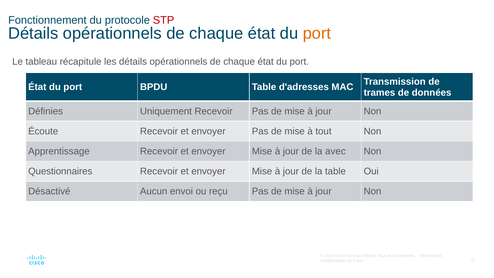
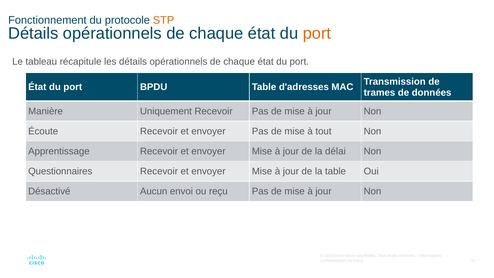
STP colour: red -> orange
Définies: Définies -> Manière
avec: avec -> délai
